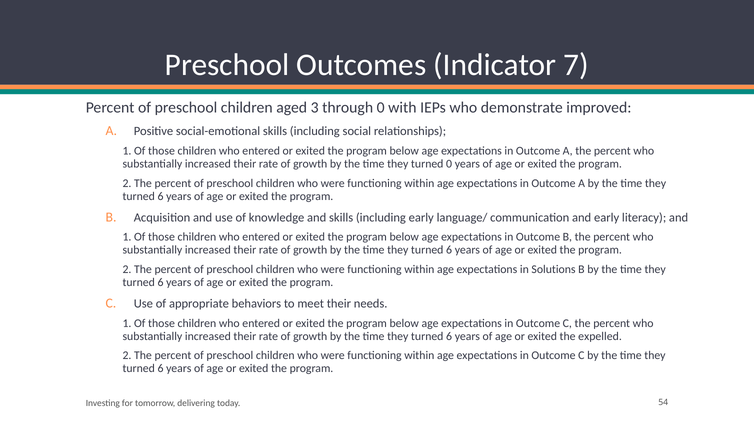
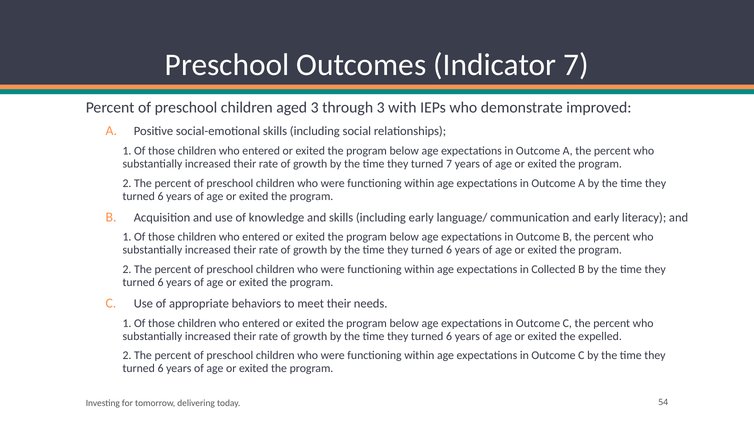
through 0: 0 -> 3
turned 0: 0 -> 7
Solutions: Solutions -> Collected
